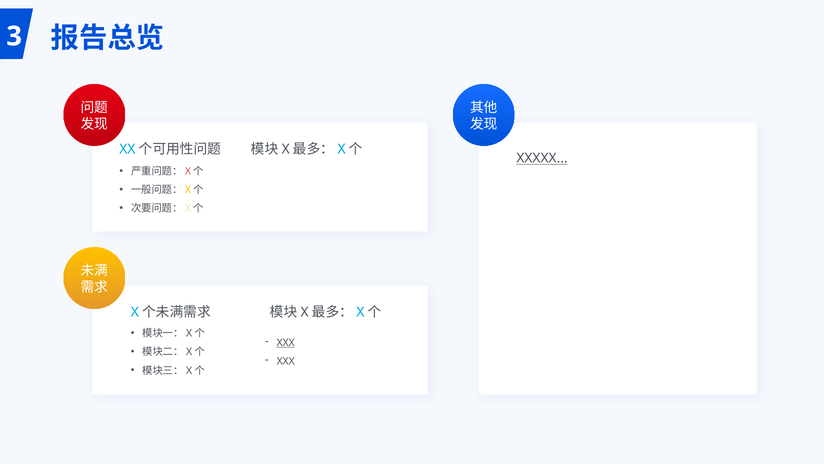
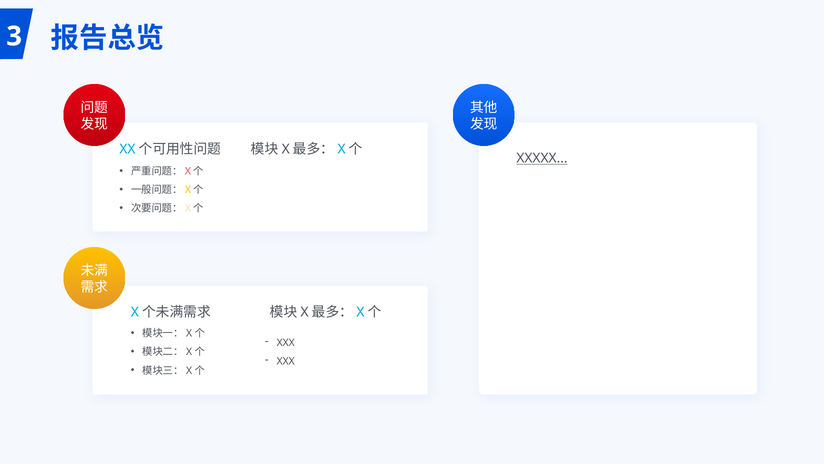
XXX at (286, 342) underline: present -> none
